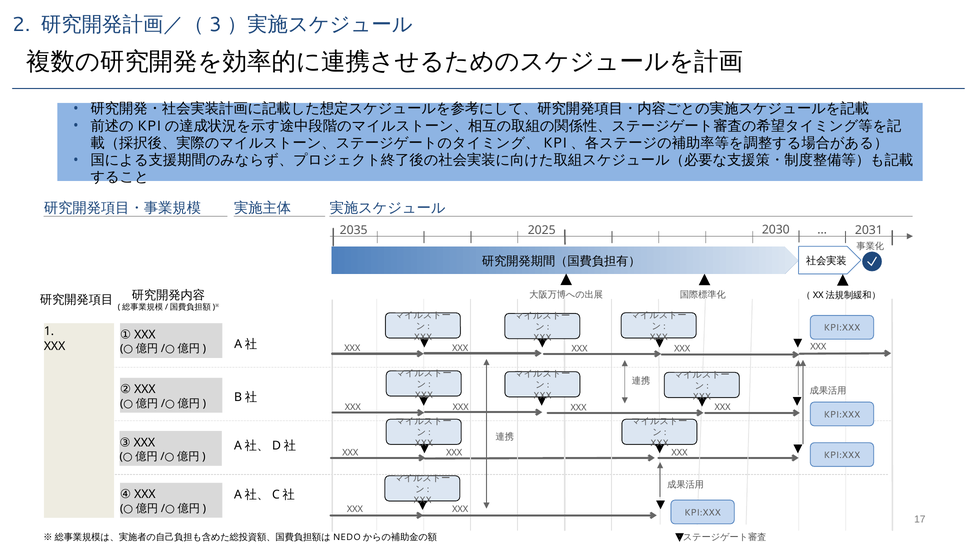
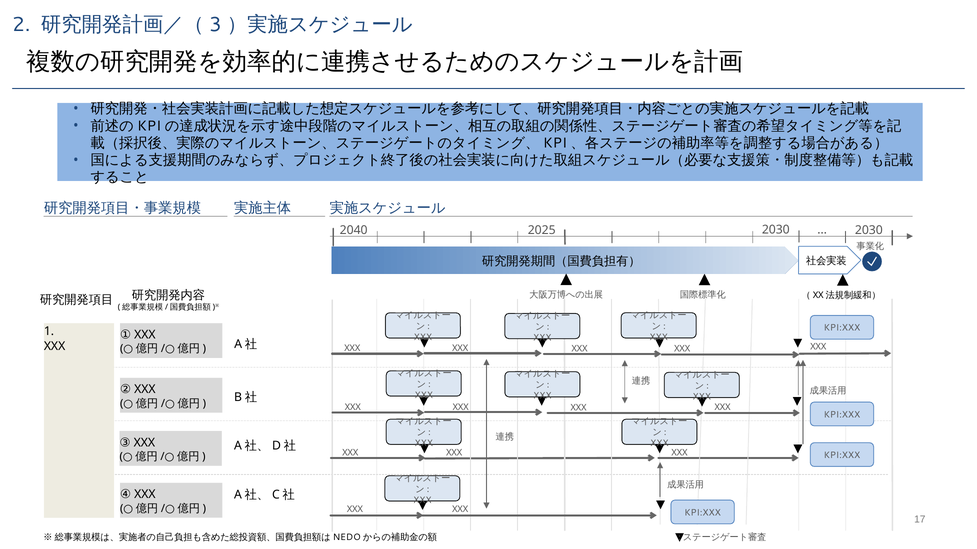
2035: 2035 -> 2040
2031 at (869, 231): 2031 -> 2030
